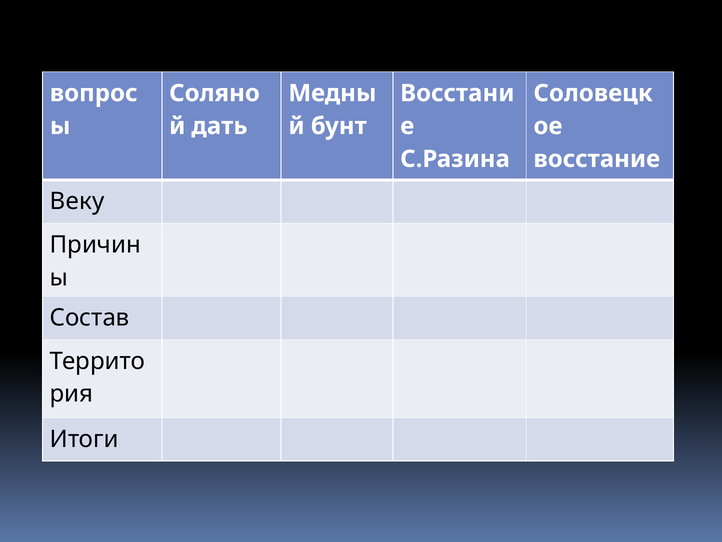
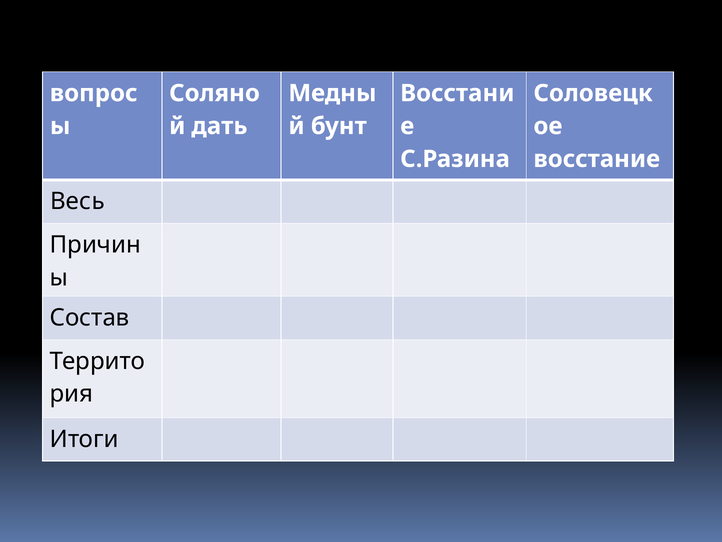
Веку: Веку -> Весь
